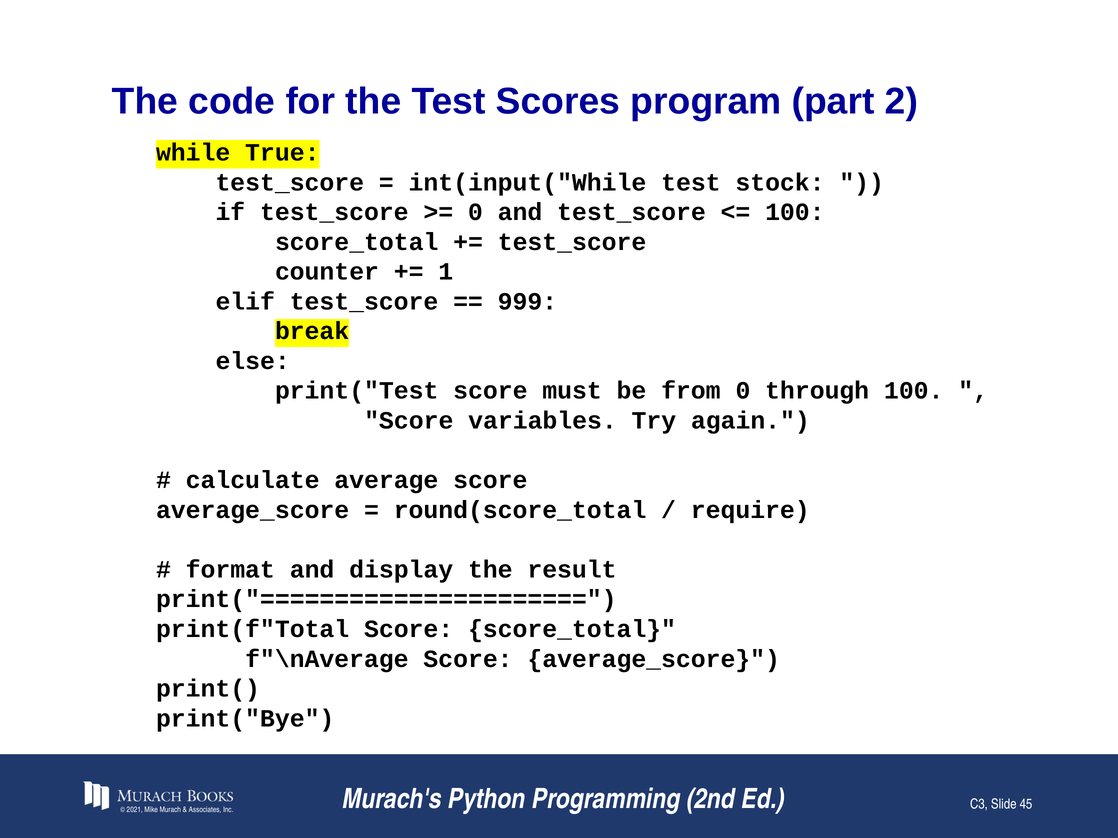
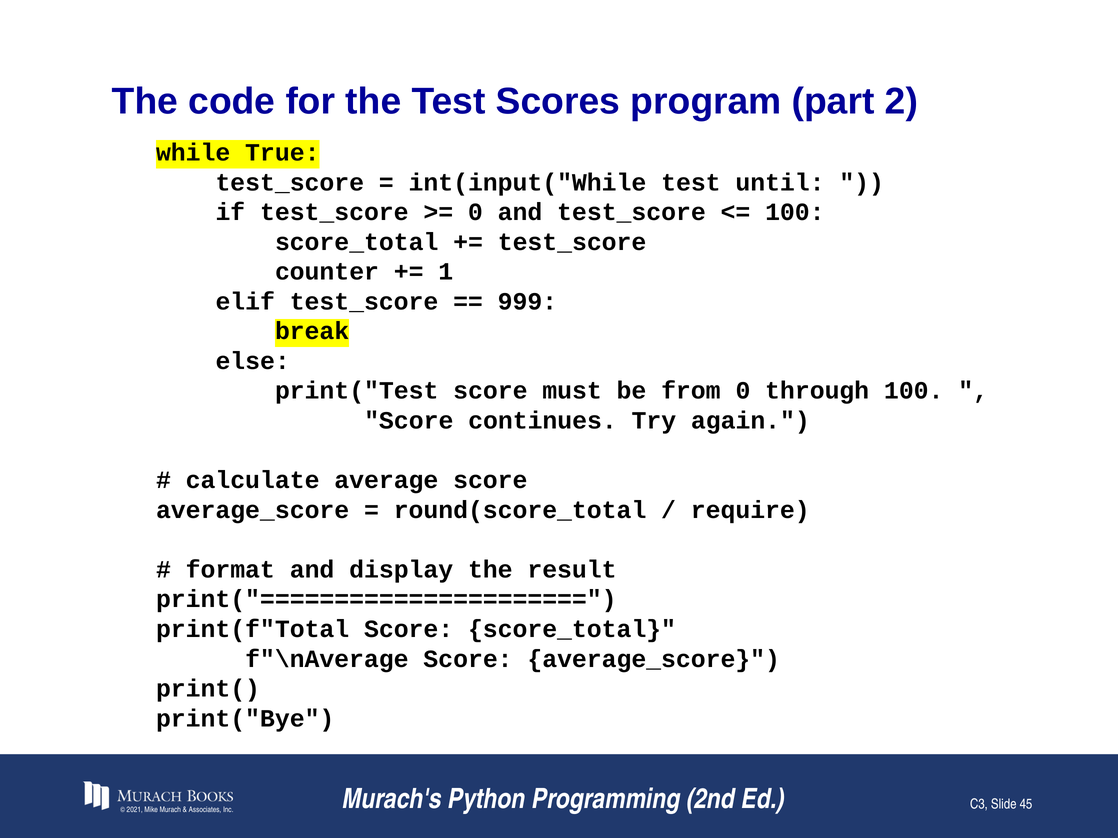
stock: stock -> until
variables: variables -> continues
